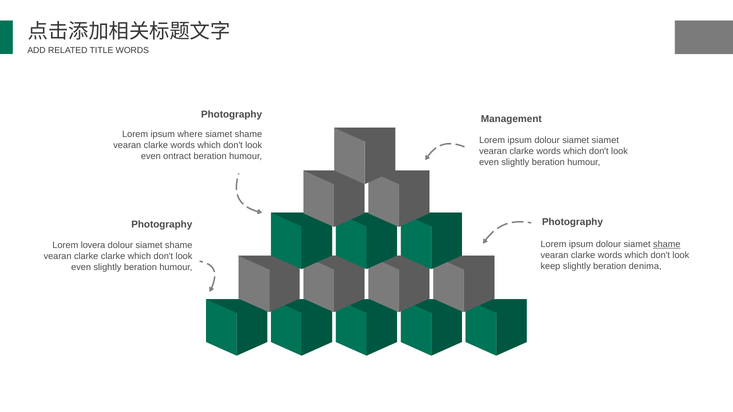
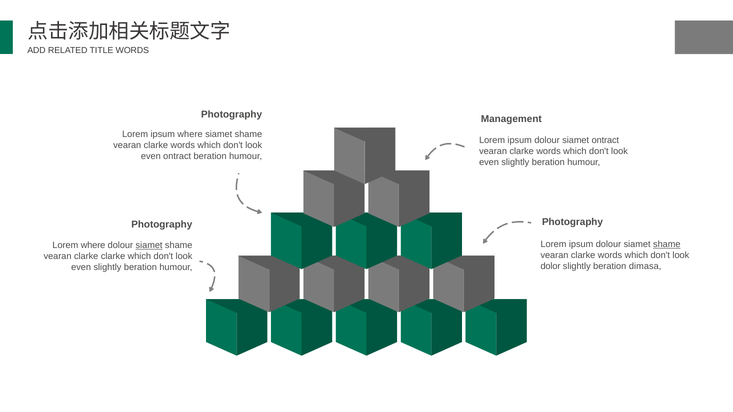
siamet siamet: siamet -> ontract
Lorem lovera: lovera -> where
siamet at (149, 245) underline: none -> present
keep: keep -> dolor
denima: denima -> dimasa
